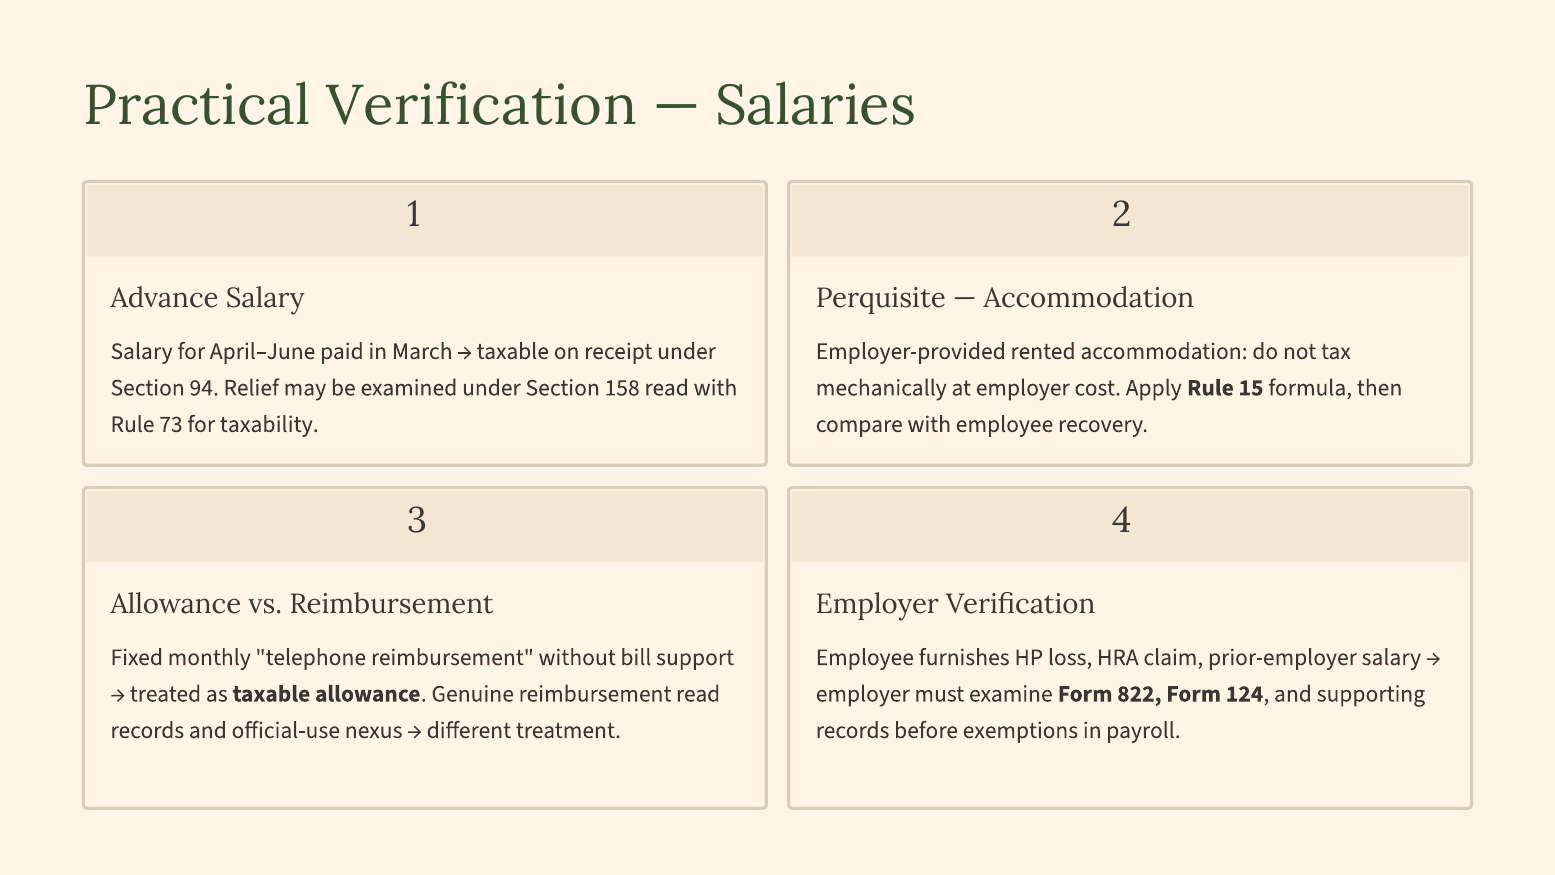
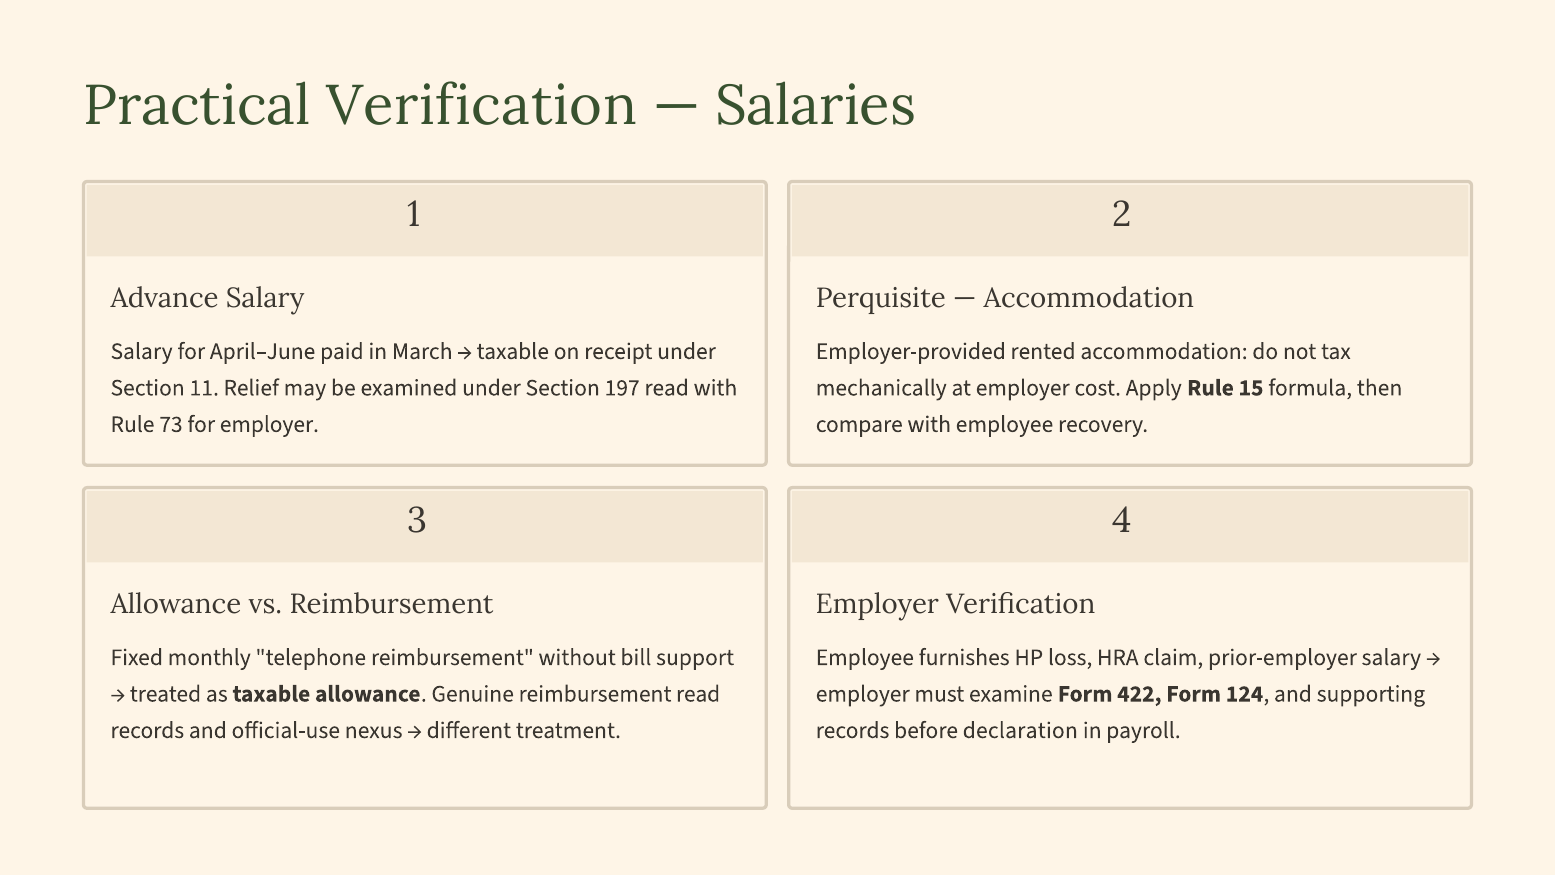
94: 94 -> 11
158: 158 -> 197
for taxability: taxability -> employer
822: 822 -> 422
exemptions: exemptions -> declaration
